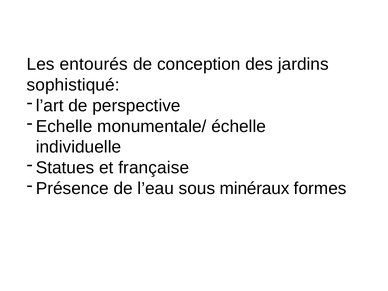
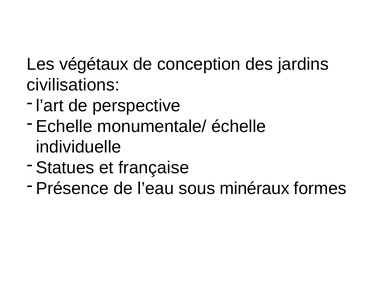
entourés: entourés -> végétaux
sophistiqué: sophistiqué -> civilisations
